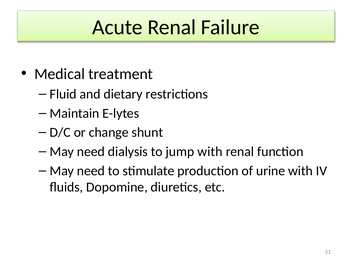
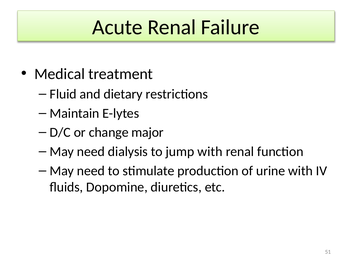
shunt: shunt -> major
